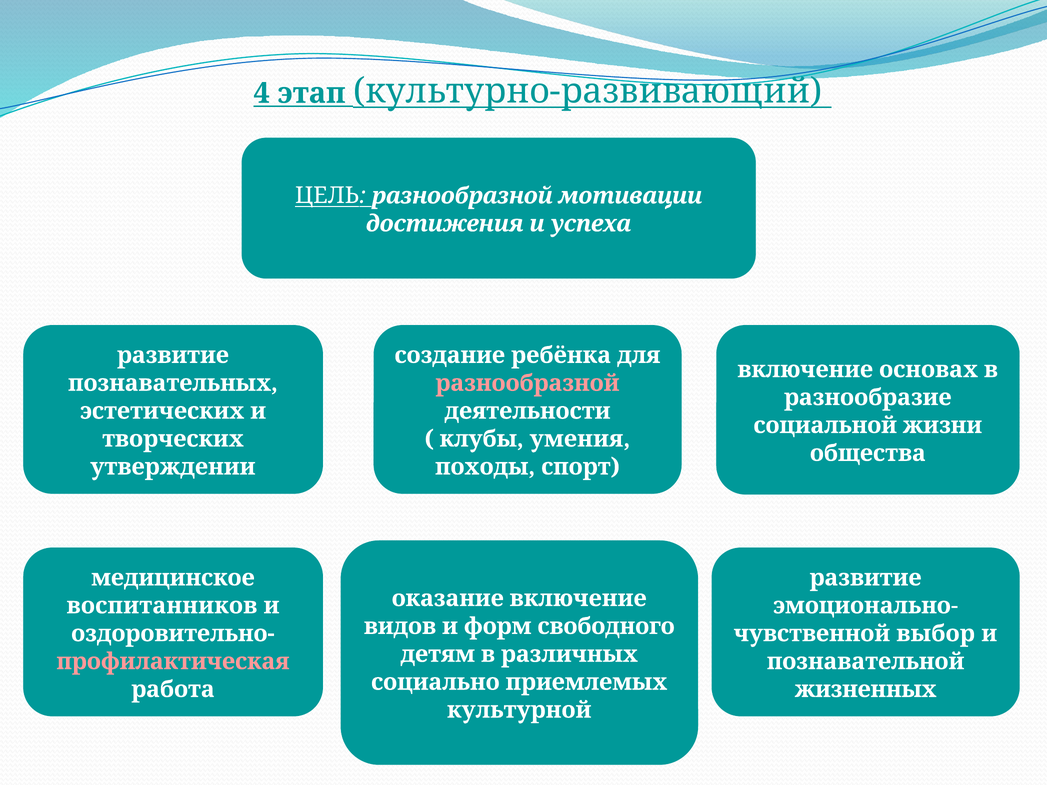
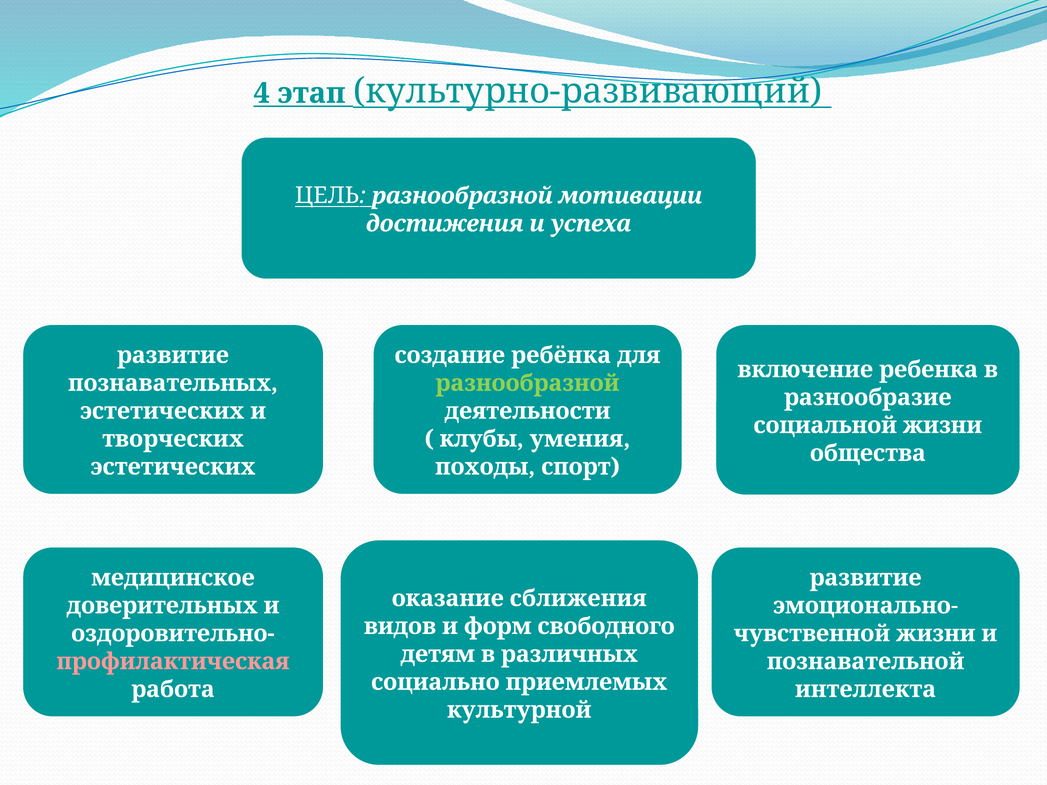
основах: основах -> ребенка
разнообразной at (527, 383) colour: pink -> light green
утверждении at (173, 467): утверждении -> эстетических
оказание включение: включение -> сближения
воспитанников: воспитанников -> доверительных
выбор at (936, 634): выбор -> жизни
жизненных: жизненных -> интеллекта
